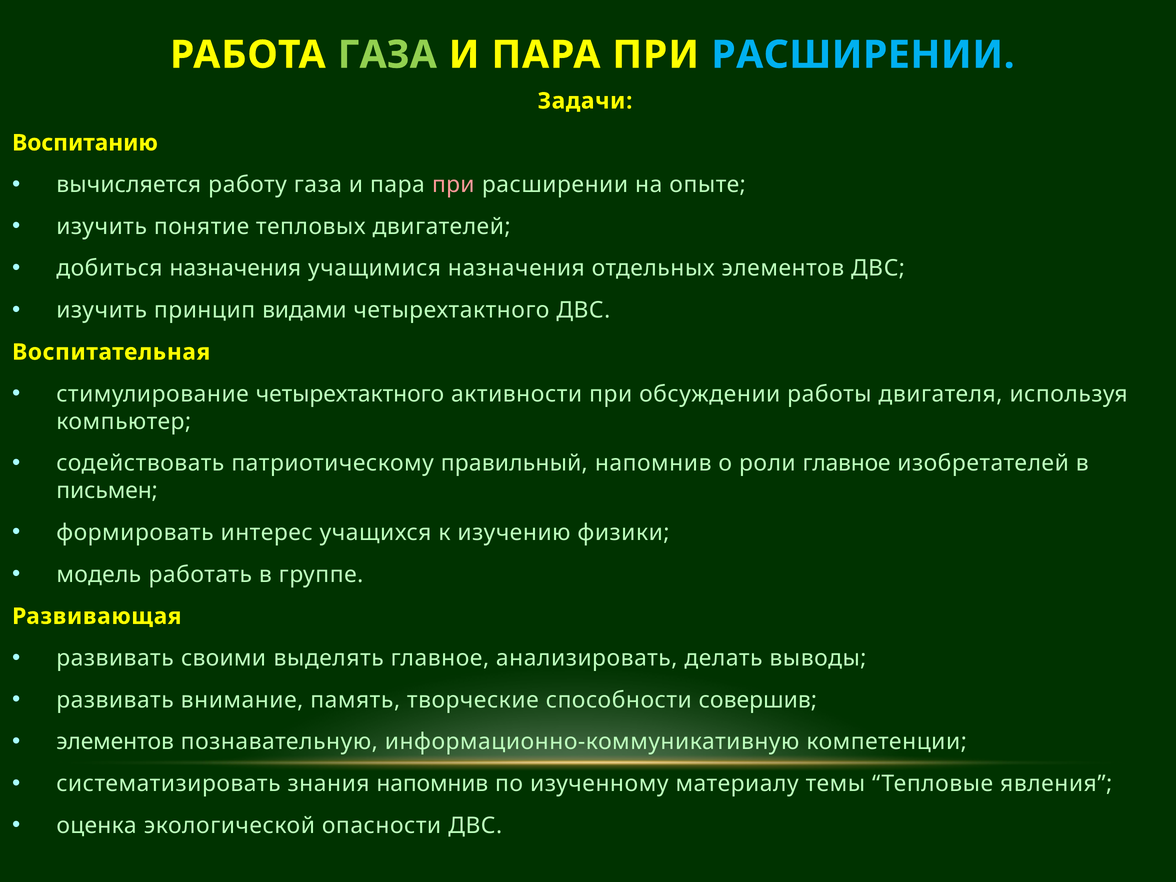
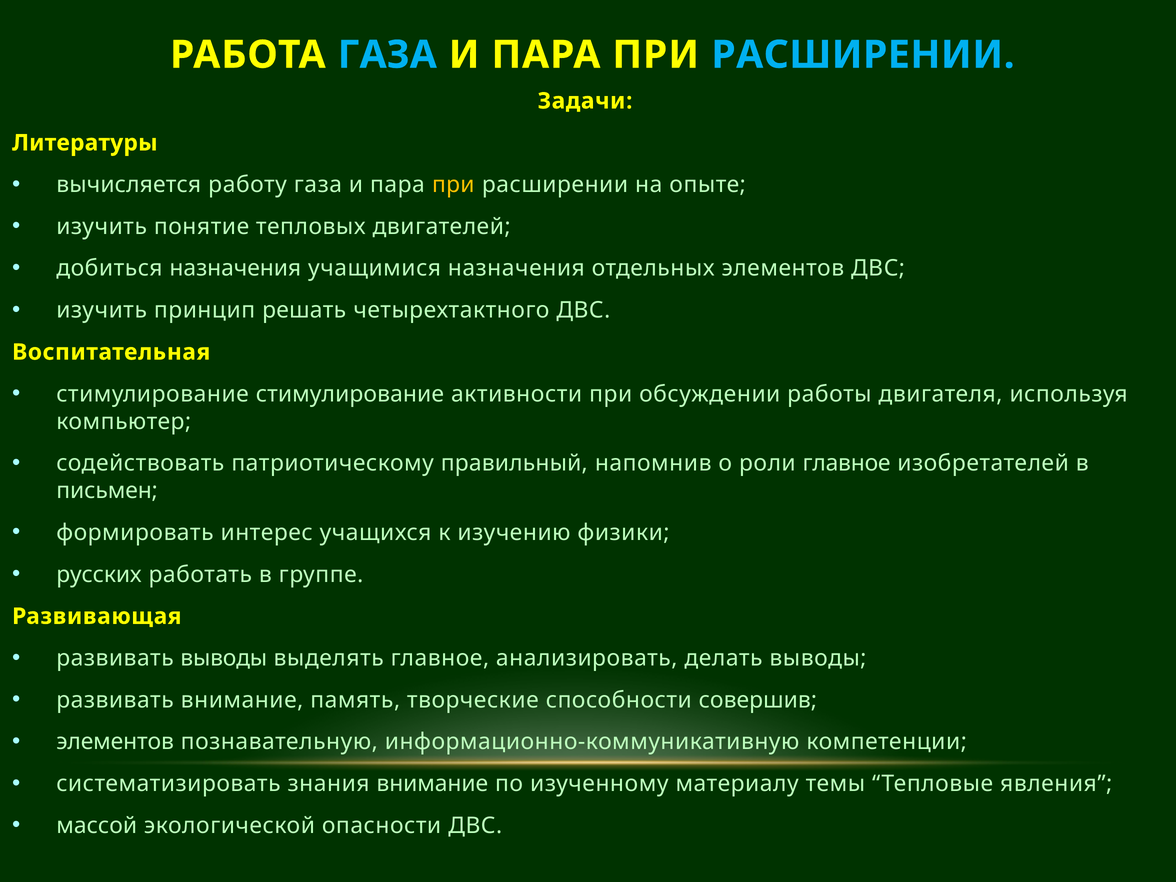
ГАЗА at (387, 55) colour: light green -> light blue
Воспитанию: Воспитанию -> Литературы
при at (453, 185) colour: pink -> yellow
видами: видами -> решать
стимулирование четырехтактного: четырехтактного -> стимулирование
модель: модель -> русских
развивать своими: своими -> выводы
знания напомнив: напомнив -> внимание
оценка: оценка -> массой
